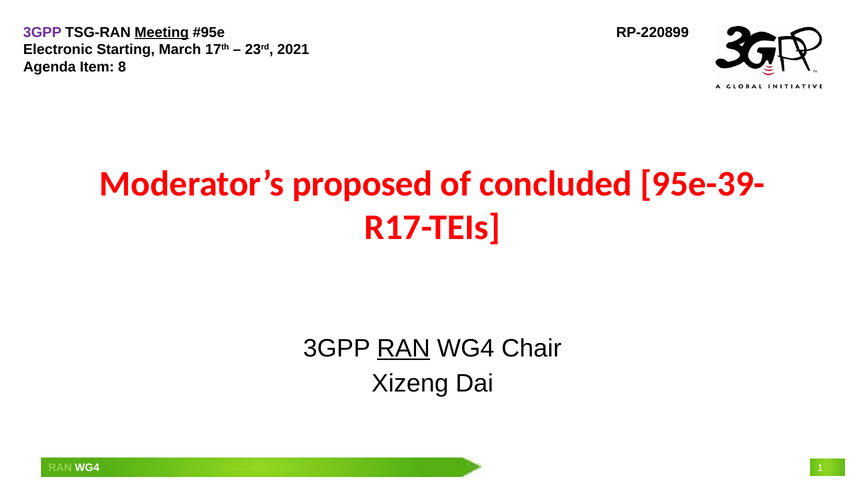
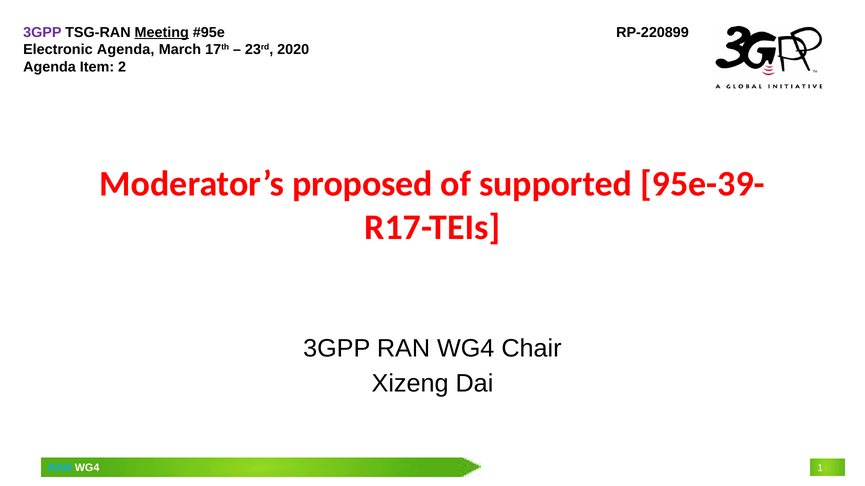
Electronic Starting: Starting -> Agenda
2021: 2021 -> 2020
8: 8 -> 2
concluded: concluded -> supported
RAN at (404, 349) underline: present -> none
RAN at (60, 468) colour: light green -> light blue
